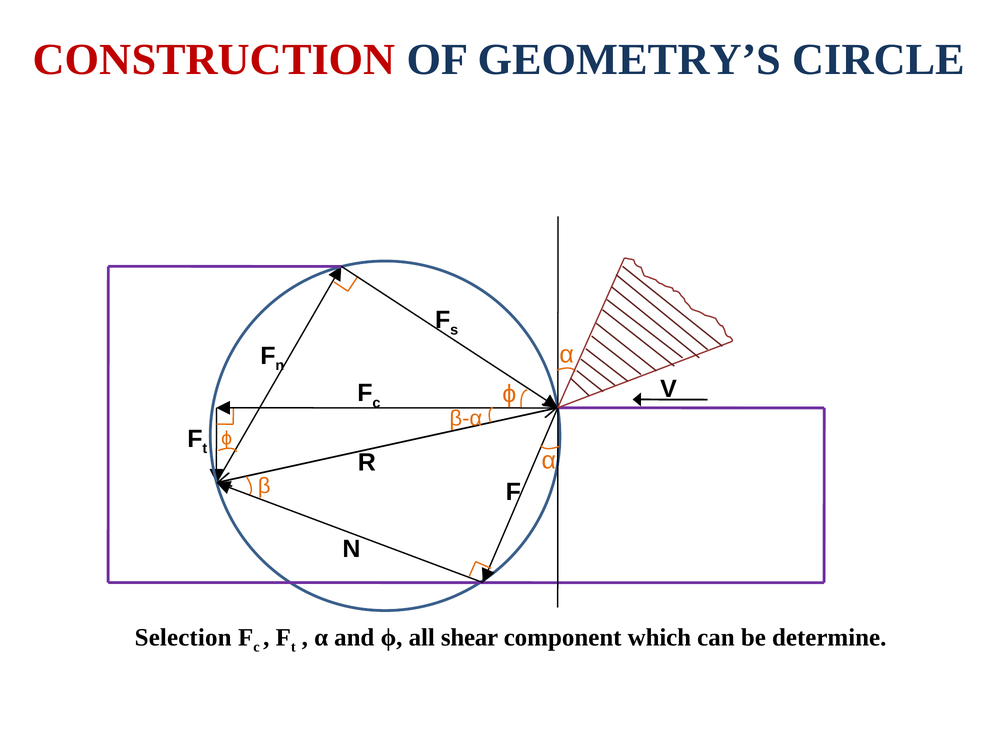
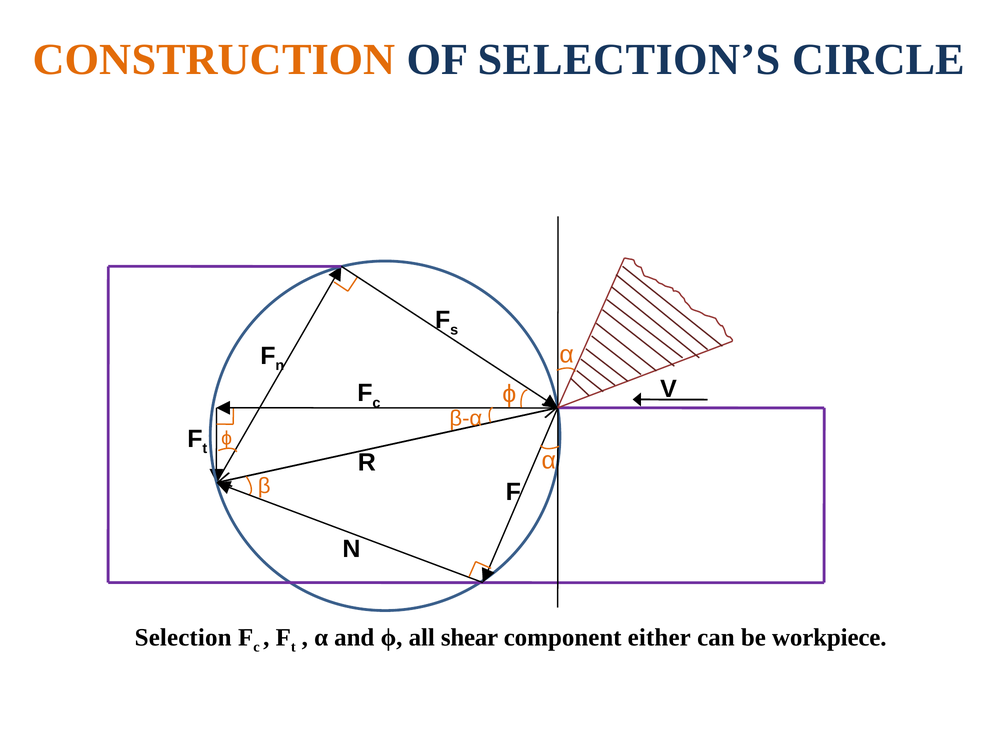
CONSTRUCTION colour: red -> orange
GEOMETRY’S: GEOMETRY’S -> SELECTION’S
which: which -> either
determine: determine -> workpiece
